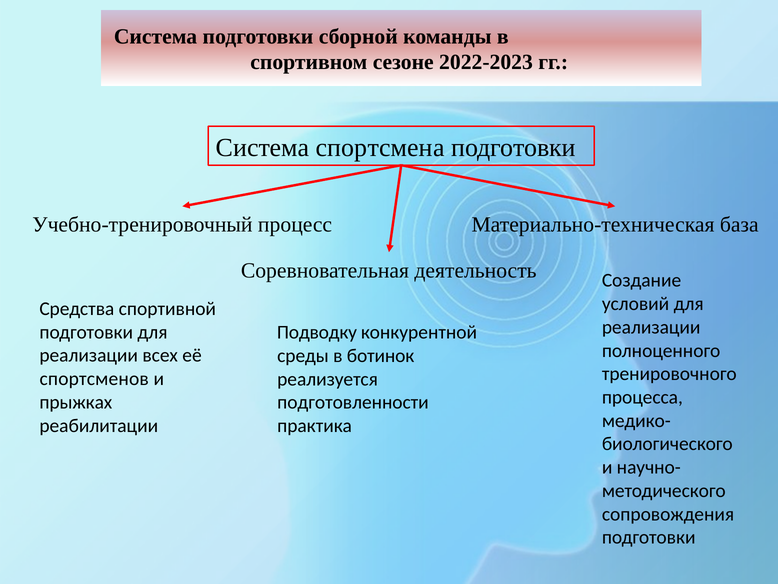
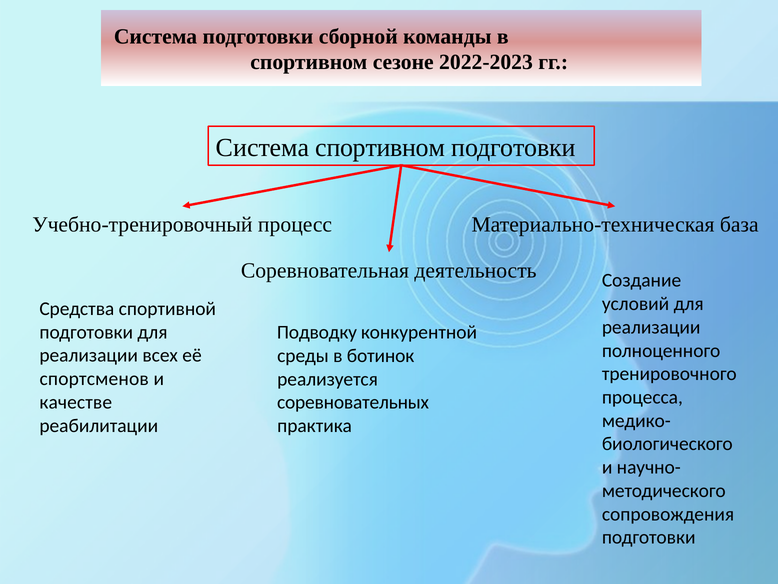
Система спортсмена: спортсмена -> спортивном
прыжках: прыжках -> качестве
подготовленности: подготовленности -> соревновательных
